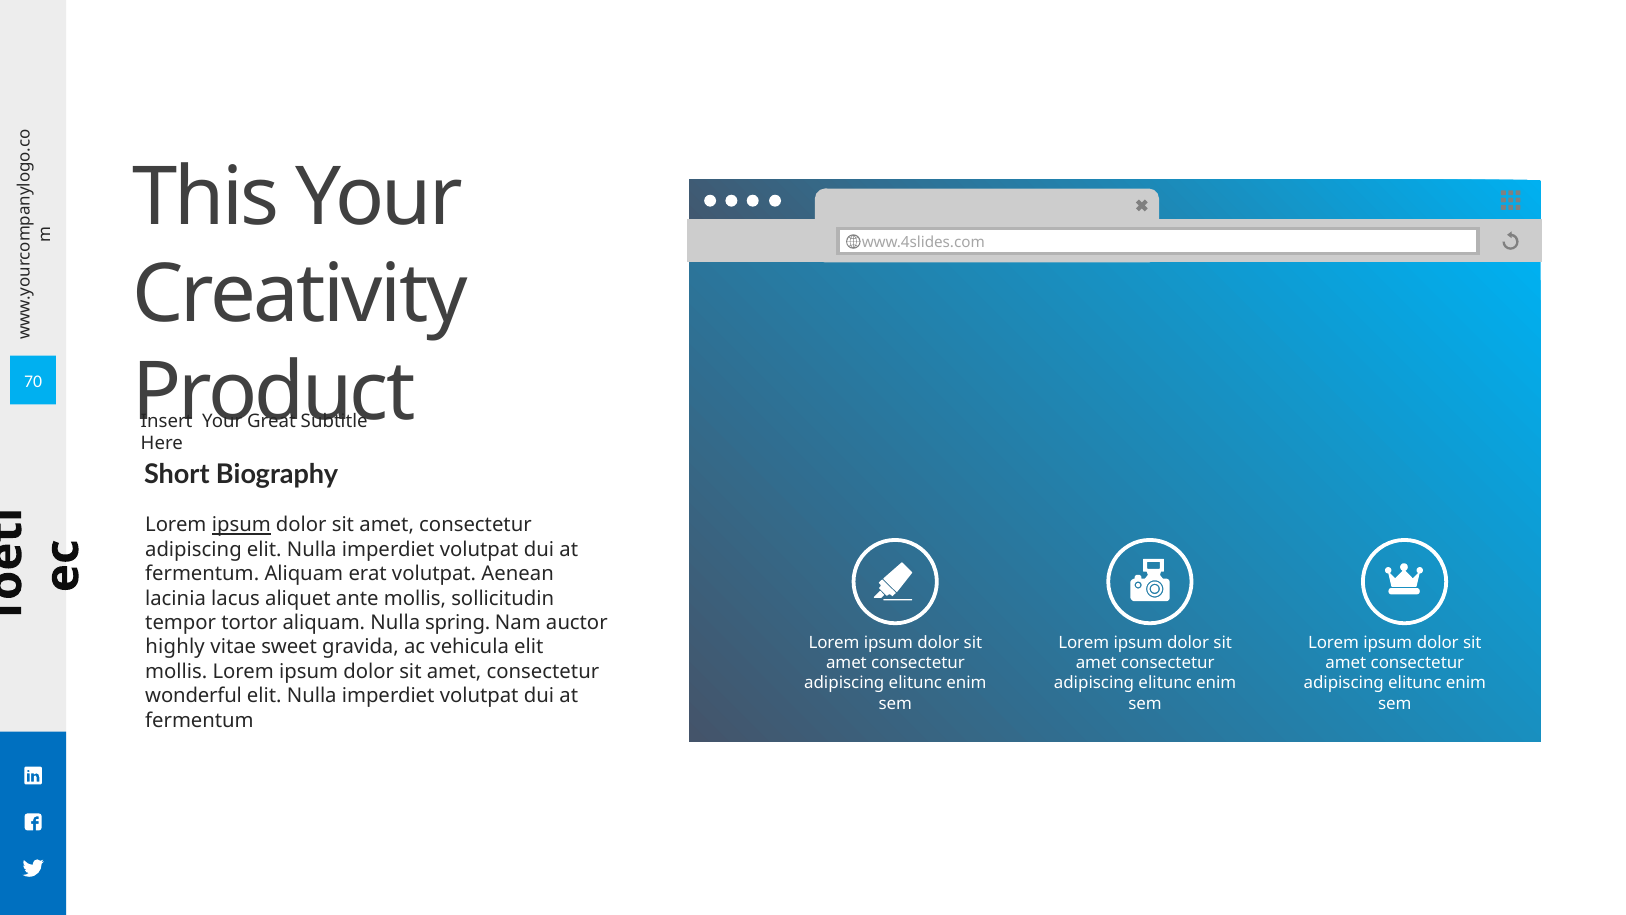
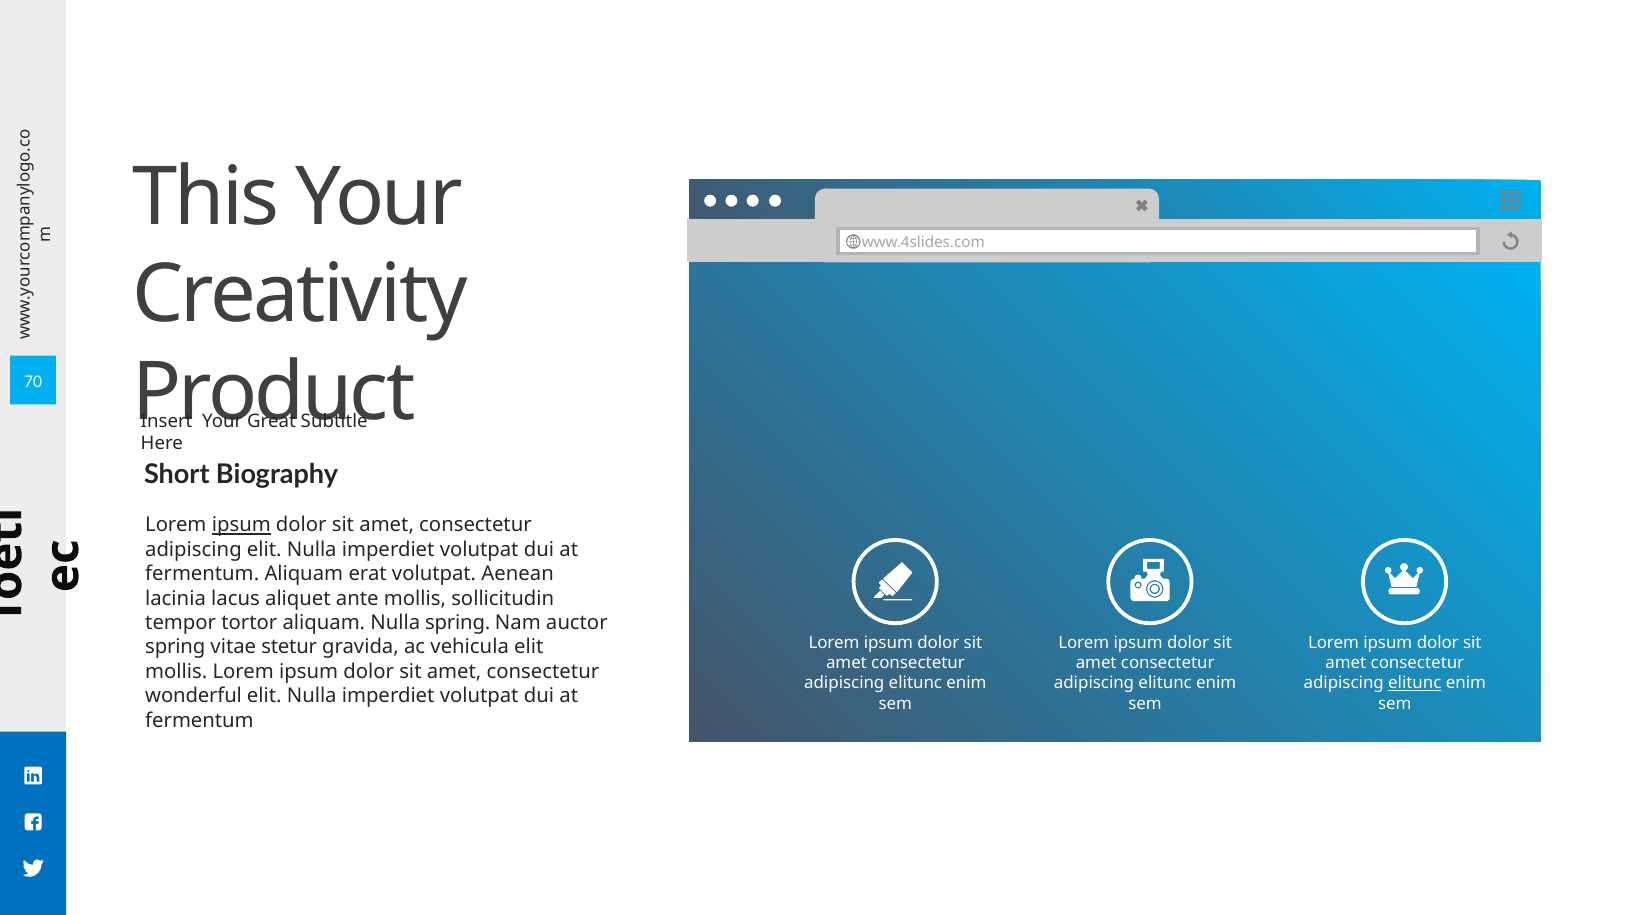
highly at (175, 647): highly -> spring
sweet: sweet -> stetur
elitunc at (1415, 683) underline: none -> present
